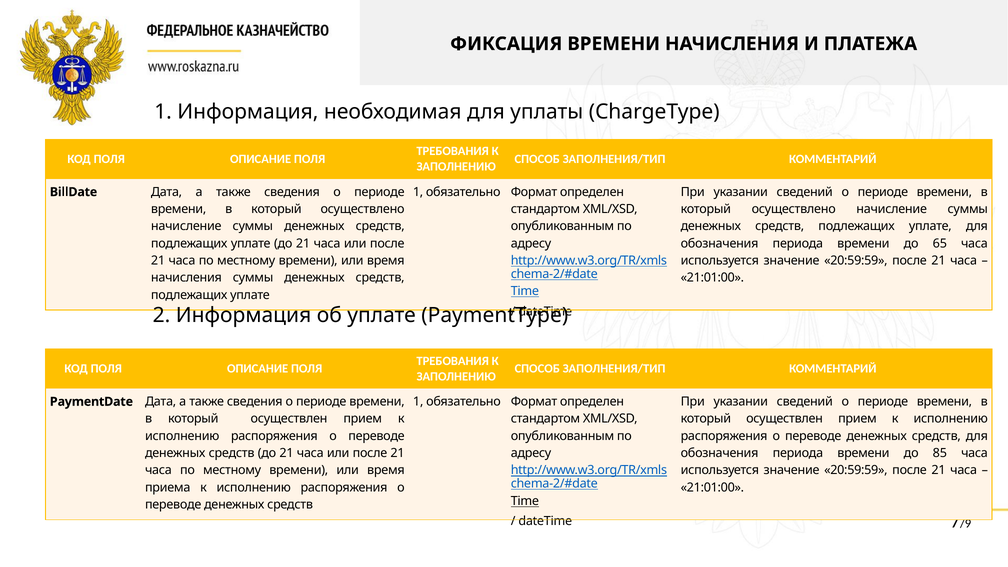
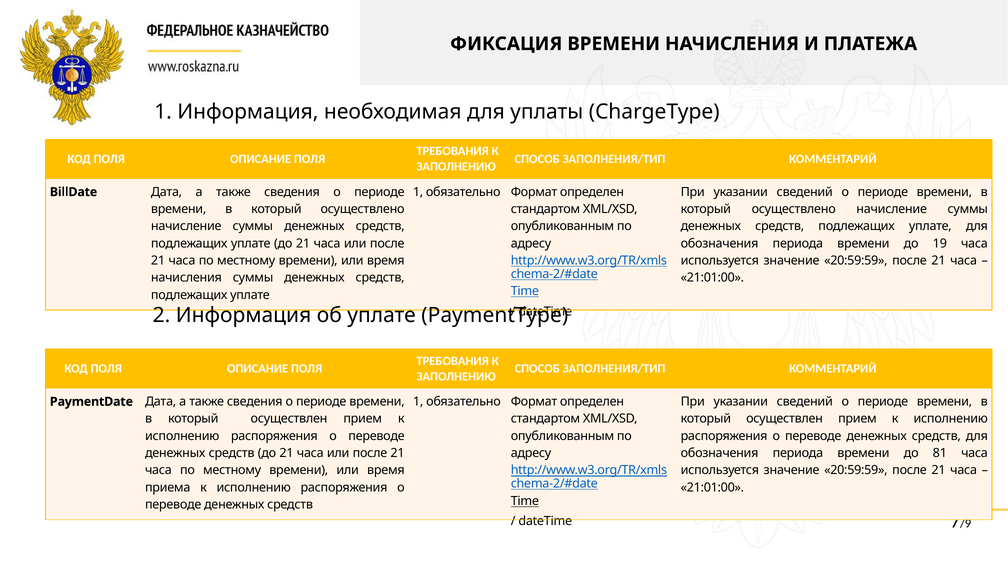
65: 65 -> 19
85: 85 -> 81
